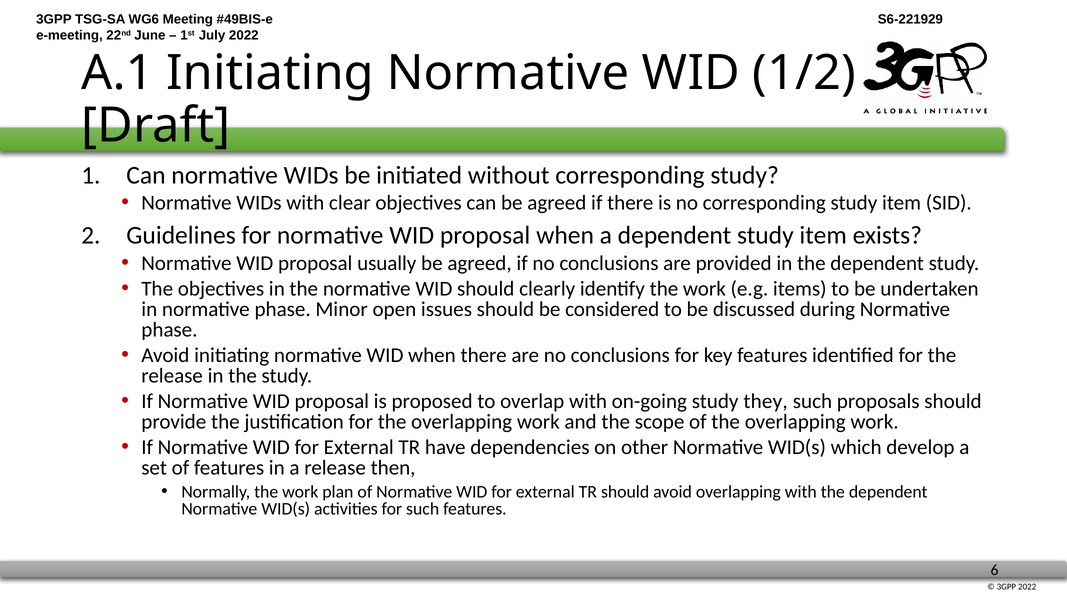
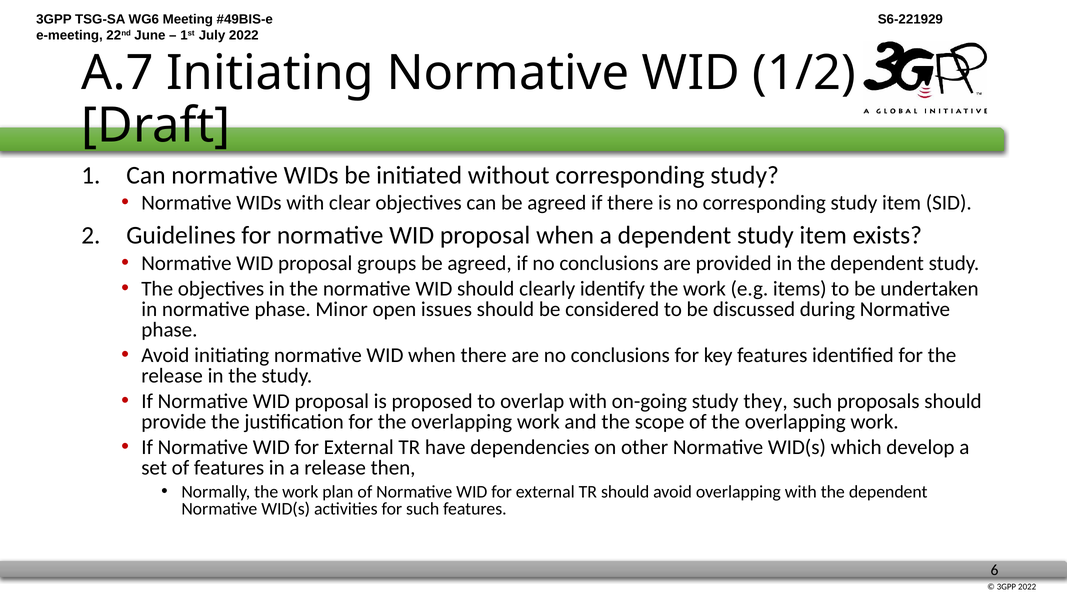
A.1: A.1 -> A.7
usually: usually -> groups
